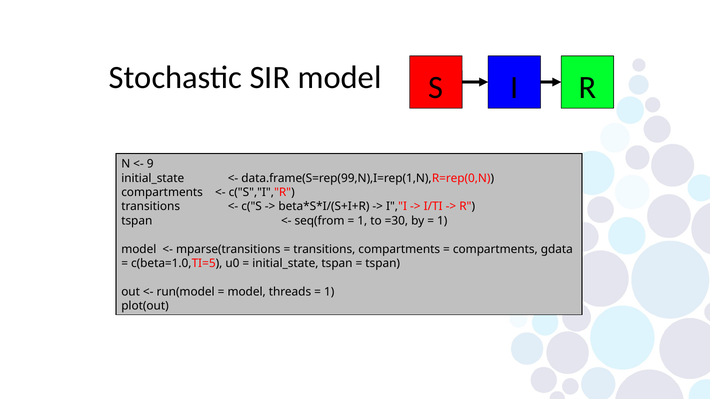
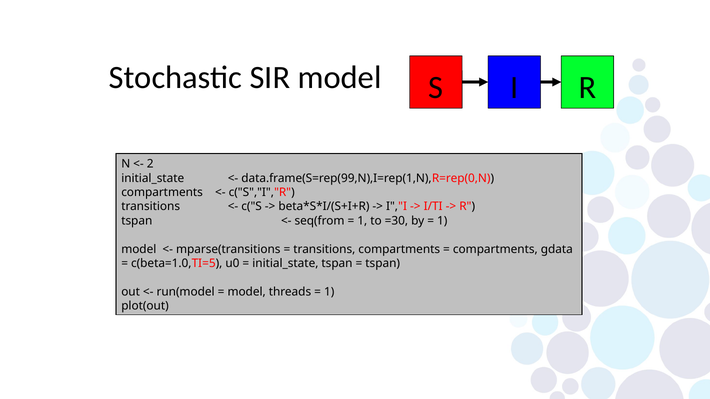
9: 9 -> 2
